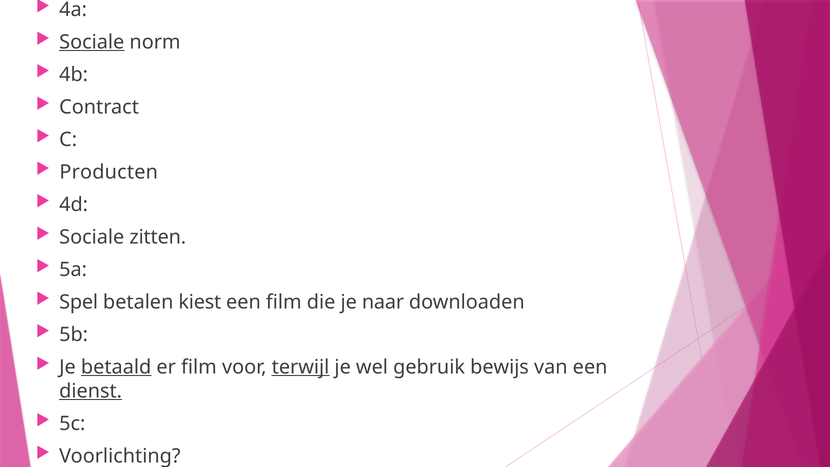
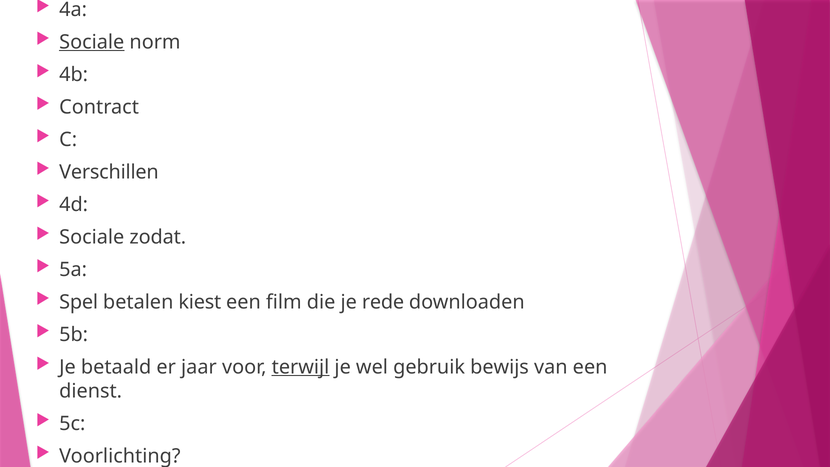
Producten: Producten -> Verschillen
zitten: zitten -> zodat
naar: naar -> rede
betaald underline: present -> none
er film: film -> jaar
dienst underline: present -> none
